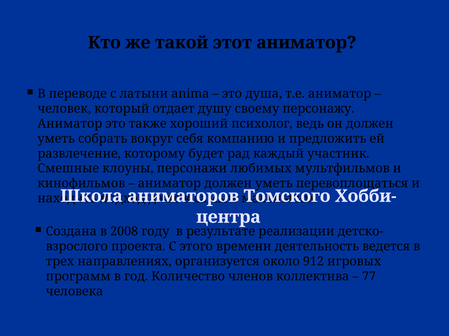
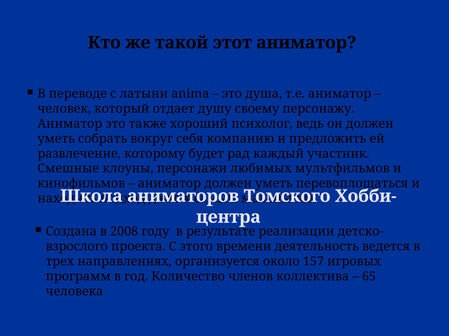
912: 912 -> 157
77: 77 -> 65
